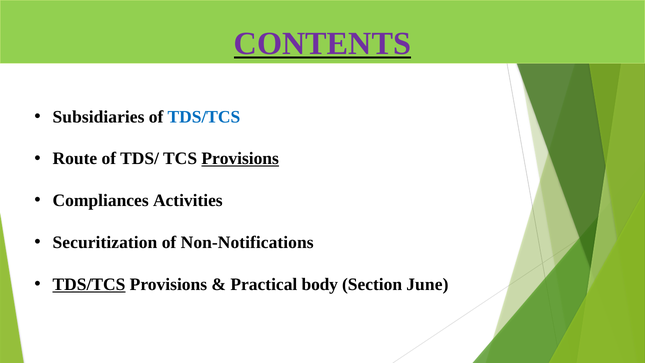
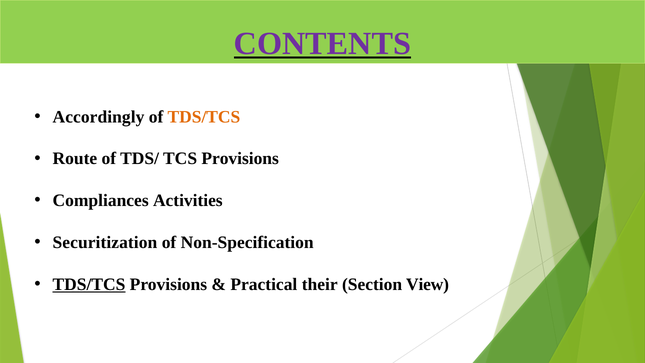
Subsidiaries: Subsidiaries -> Accordingly
TDS/TCS at (204, 117) colour: blue -> orange
Provisions at (240, 159) underline: present -> none
Non-Notifications: Non-Notifications -> Non-Specification
body: body -> their
June: June -> View
